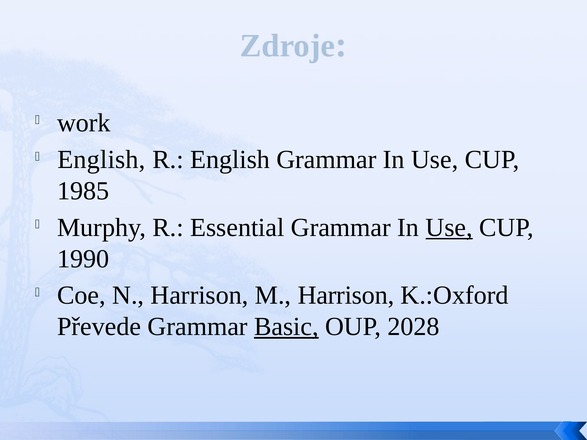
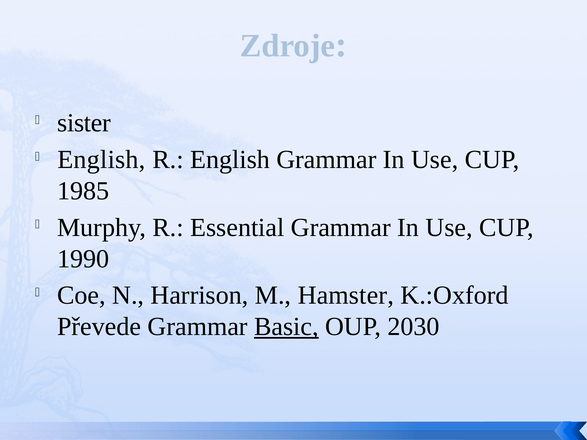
work: work -> sister
Use at (449, 228) underline: present -> none
M Harrison: Harrison -> Hamster
2028: 2028 -> 2030
